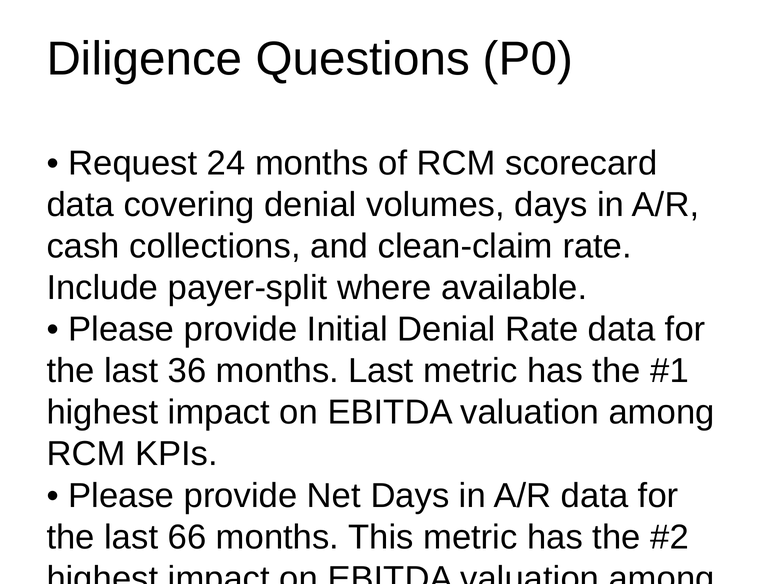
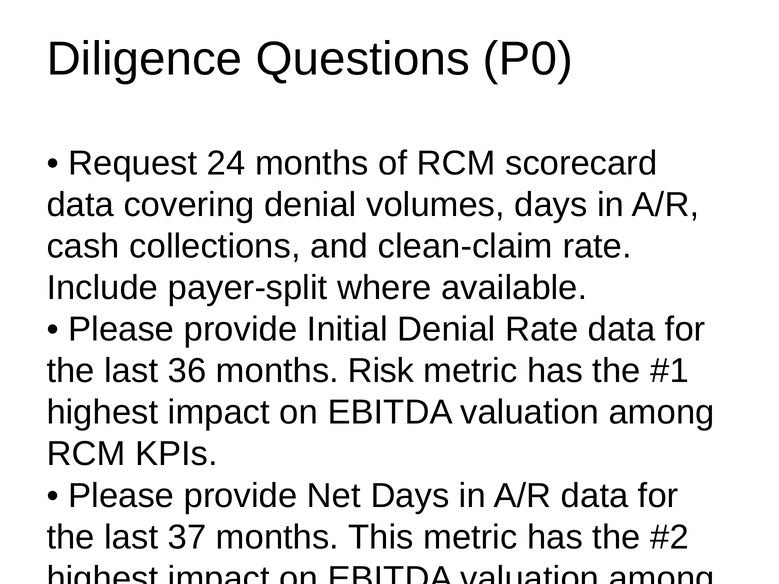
months Last: Last -> Risk
66: 66 -> 37
